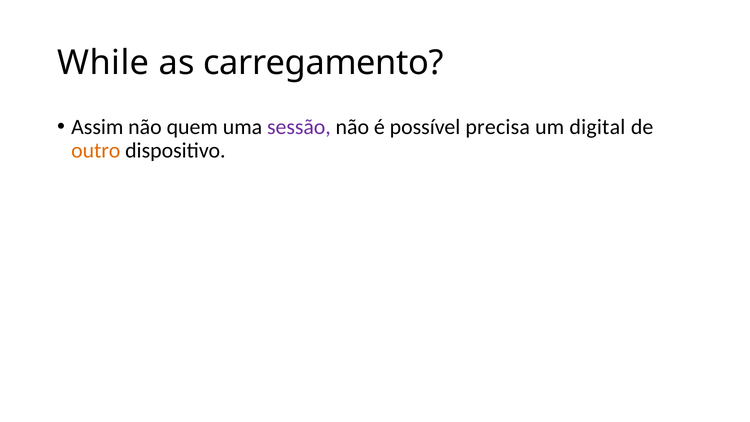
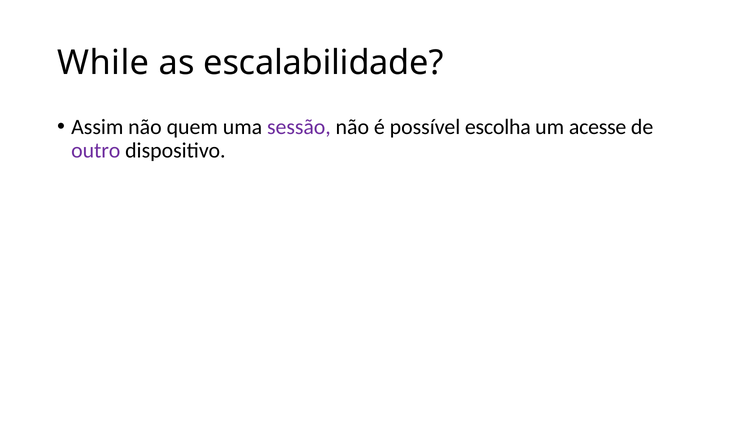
carregamento: carregamento -> escalabilidade
precisa: precisa -> escolha
digital: digital -> acesse
outro colour: orange -> purple
